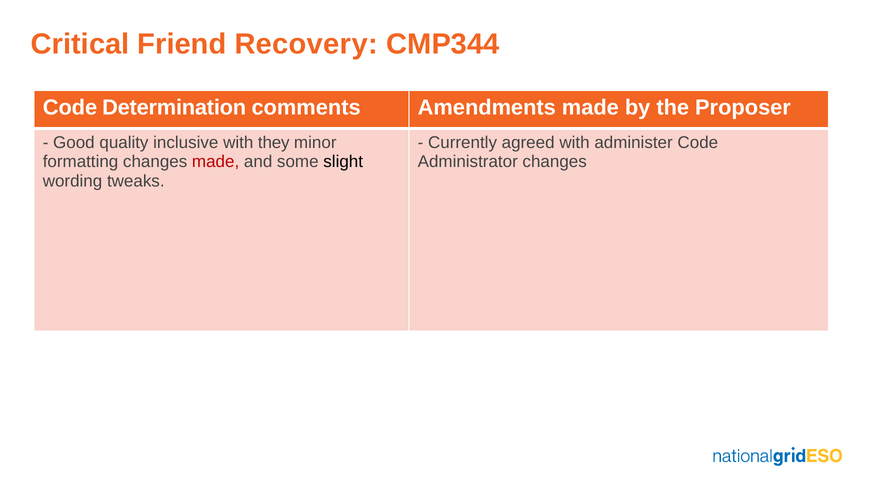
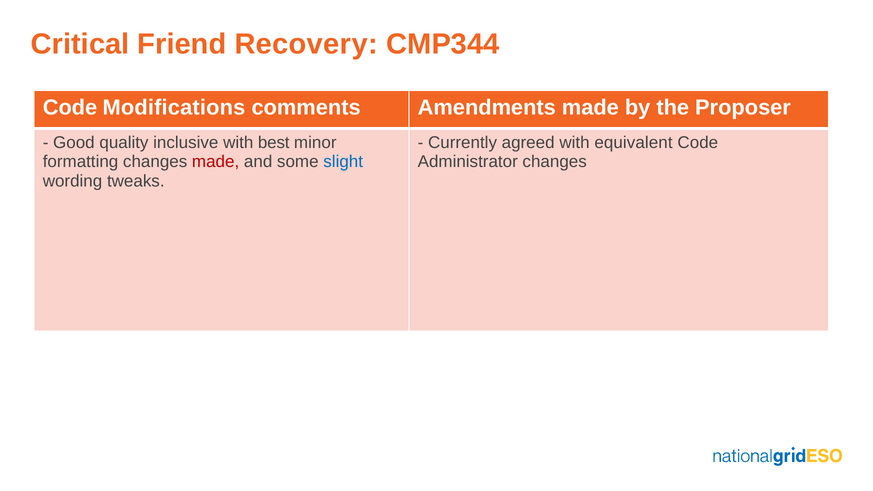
Determination: Determination -> Modifications
they: they -> best
administer: administer -> equivalent
slight colour: black -> blue
